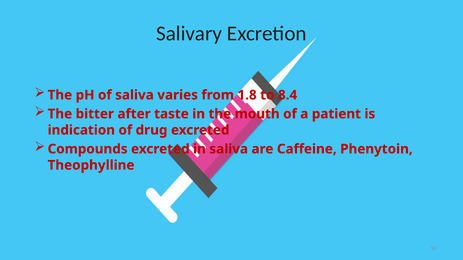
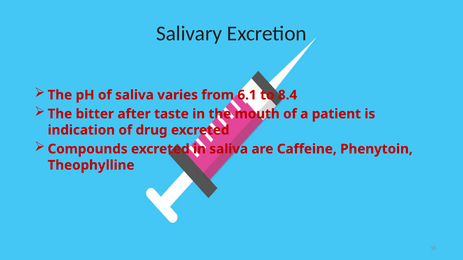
1.8: 1.8 -> 6.1
